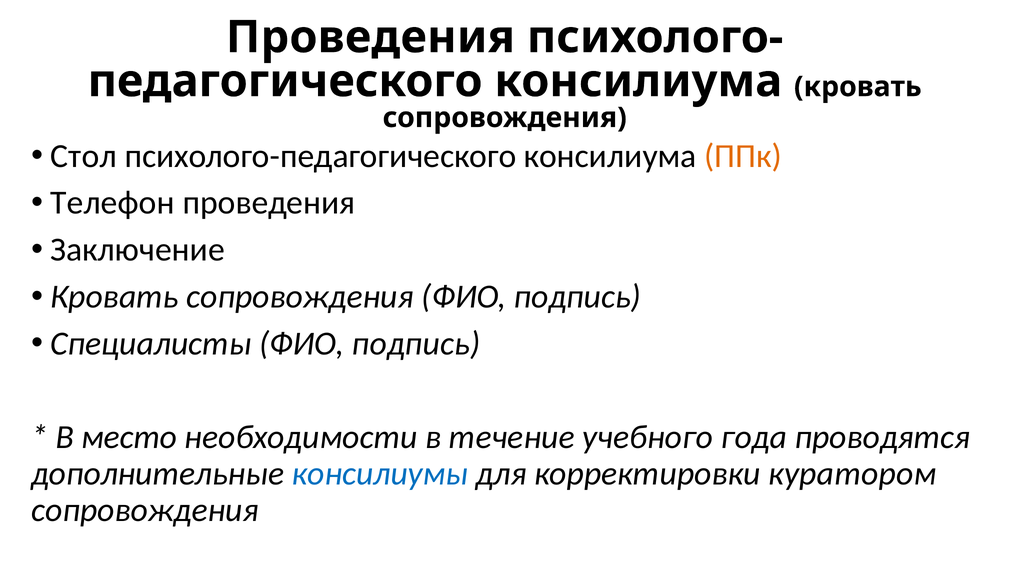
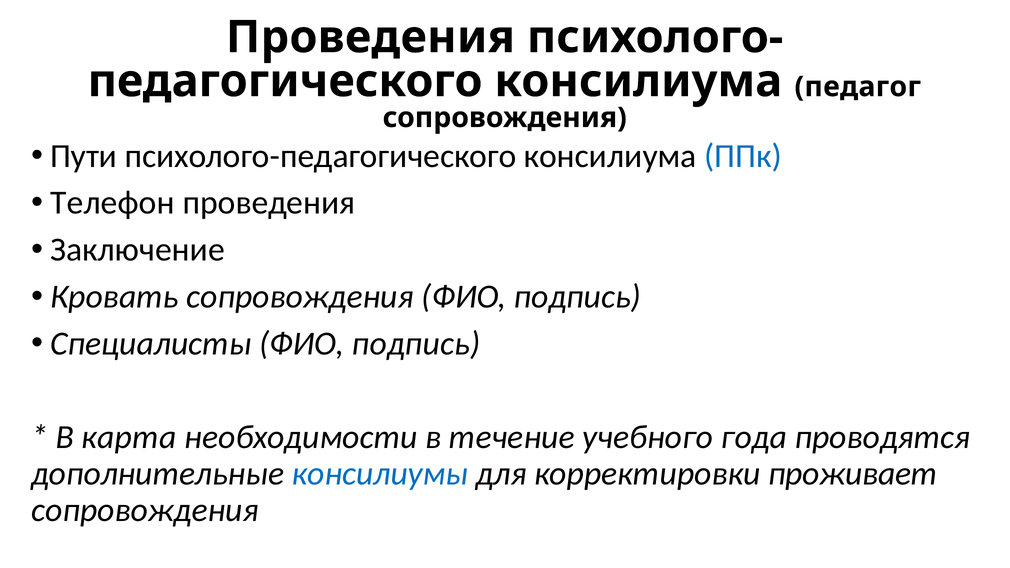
консилиума кровать: кровать -> педагог
Стол: Стол -> Пути
ППк colour: orange -> blue
место: место -> карта
куратором: куратором -> проживает
